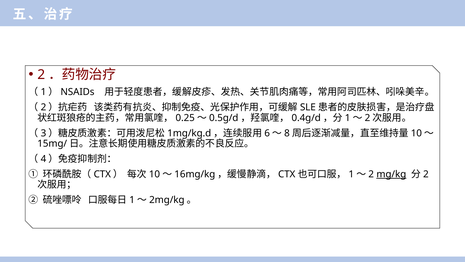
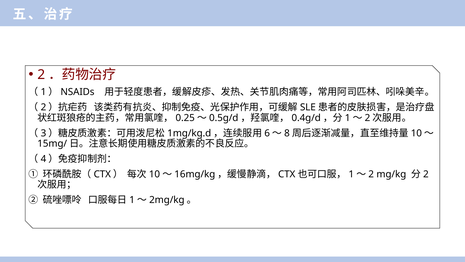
mg/kg underline: present -> none
